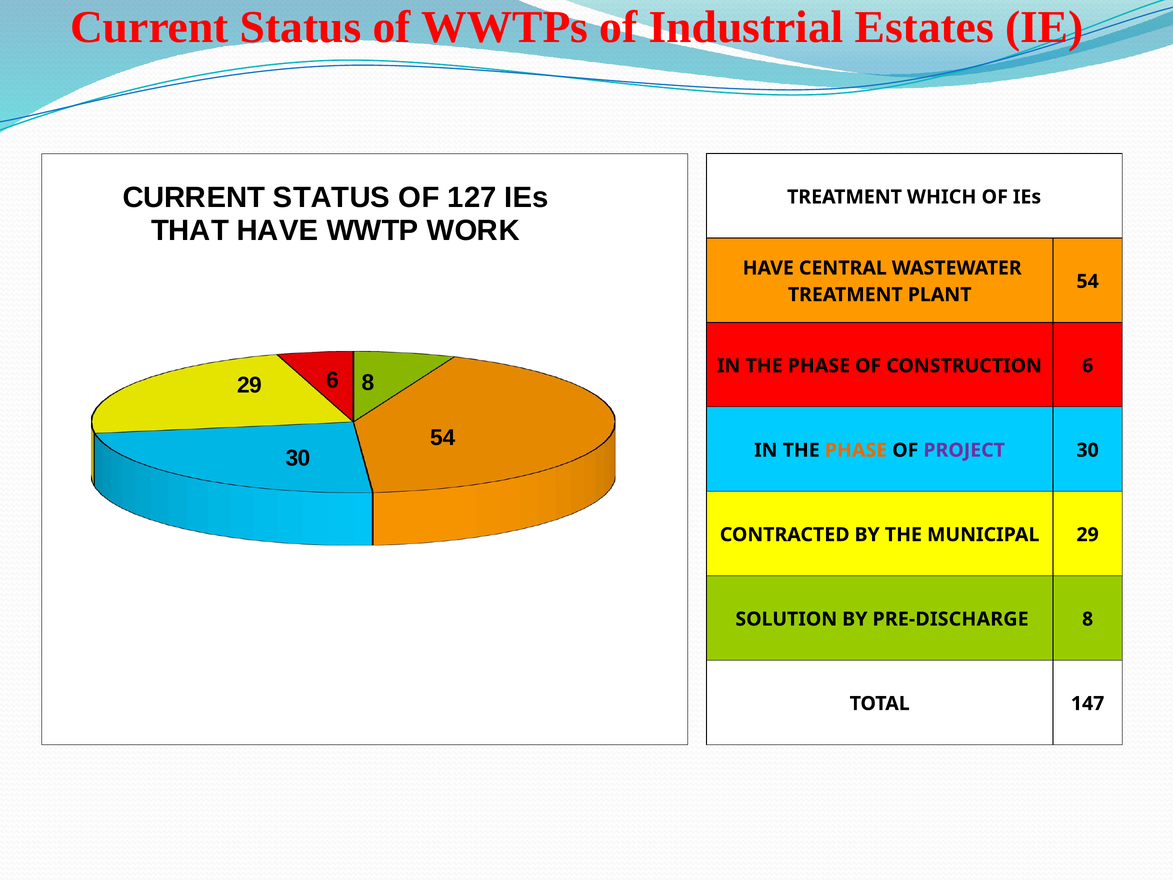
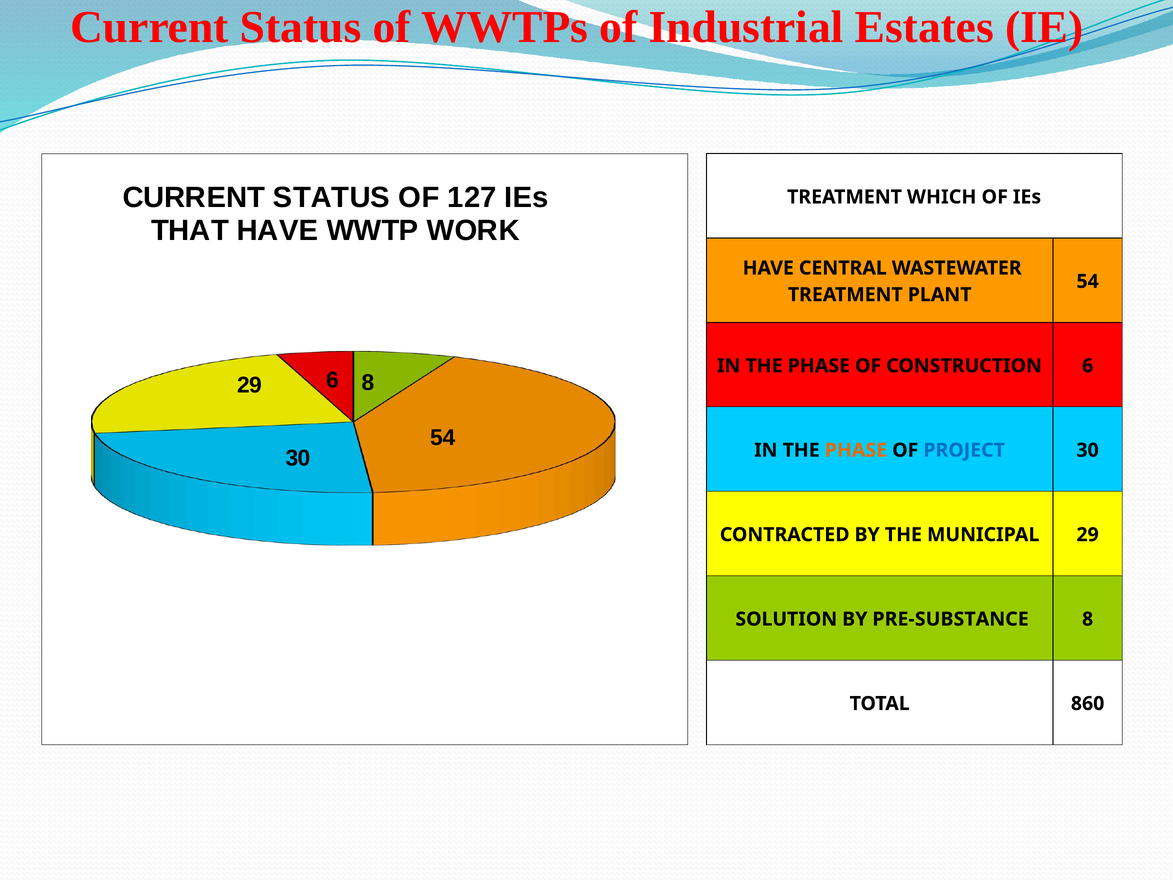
PROJECT colour: purple -> blue
PRE-DISCHARGE: PRE-DISCHARGE -> PRE-SUBSTANCE
147: 147 -> 860
